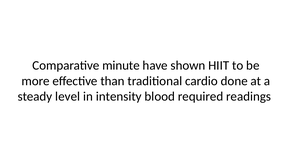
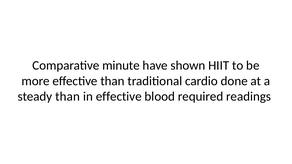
steady level: level -> than
in intensity: intensity -> effective
